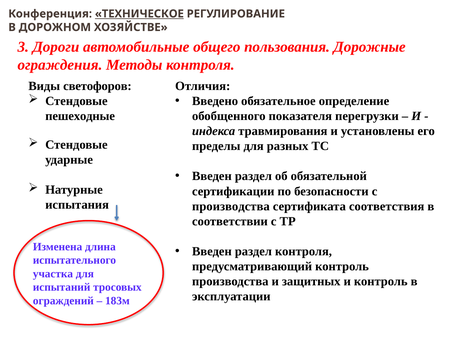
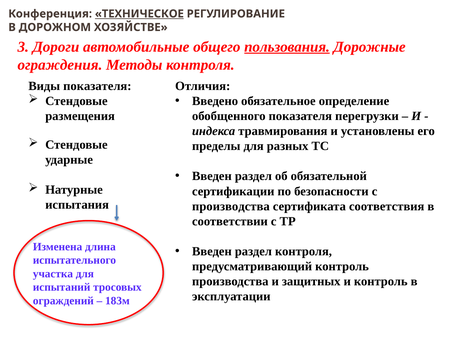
пользования underline: none -> present
Виды светофоров: светофоров -> показателя
пешеходные: пешеходные -> размещения
